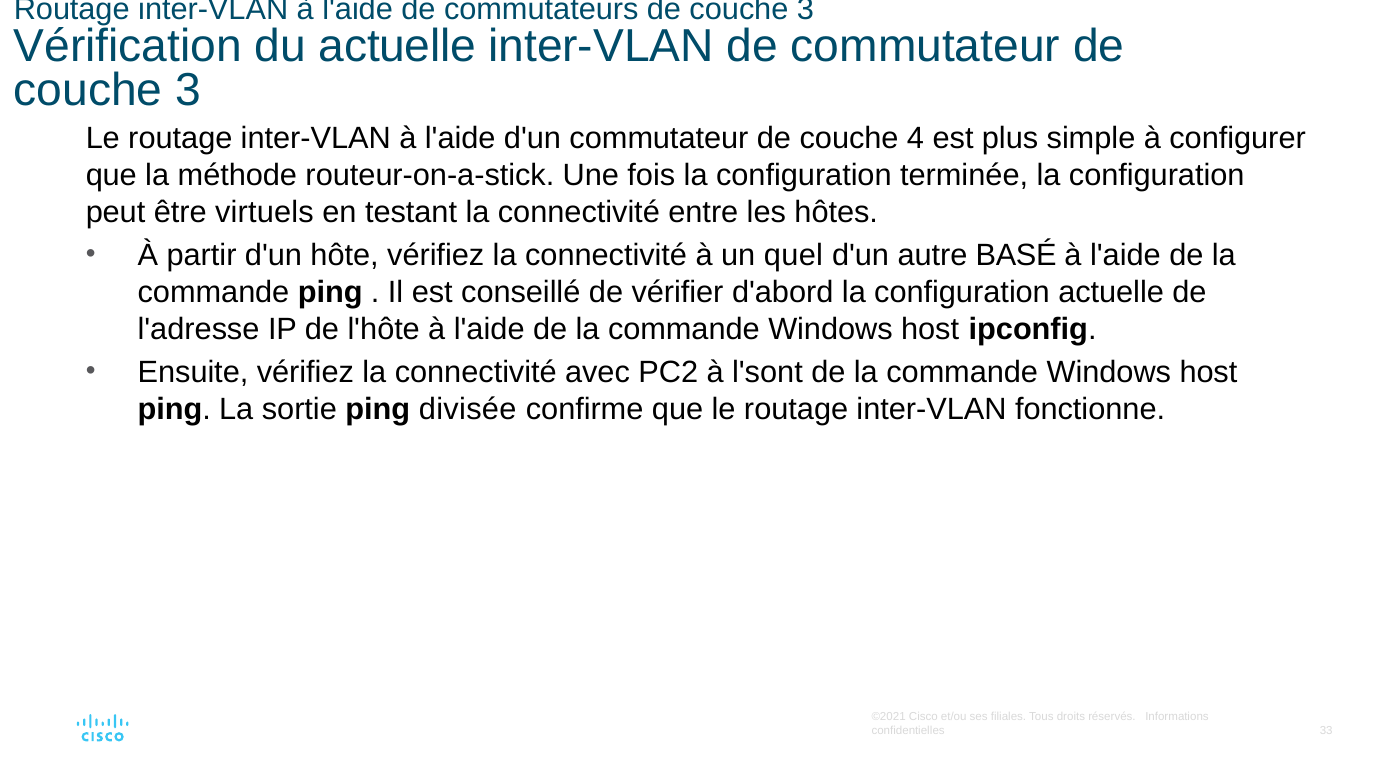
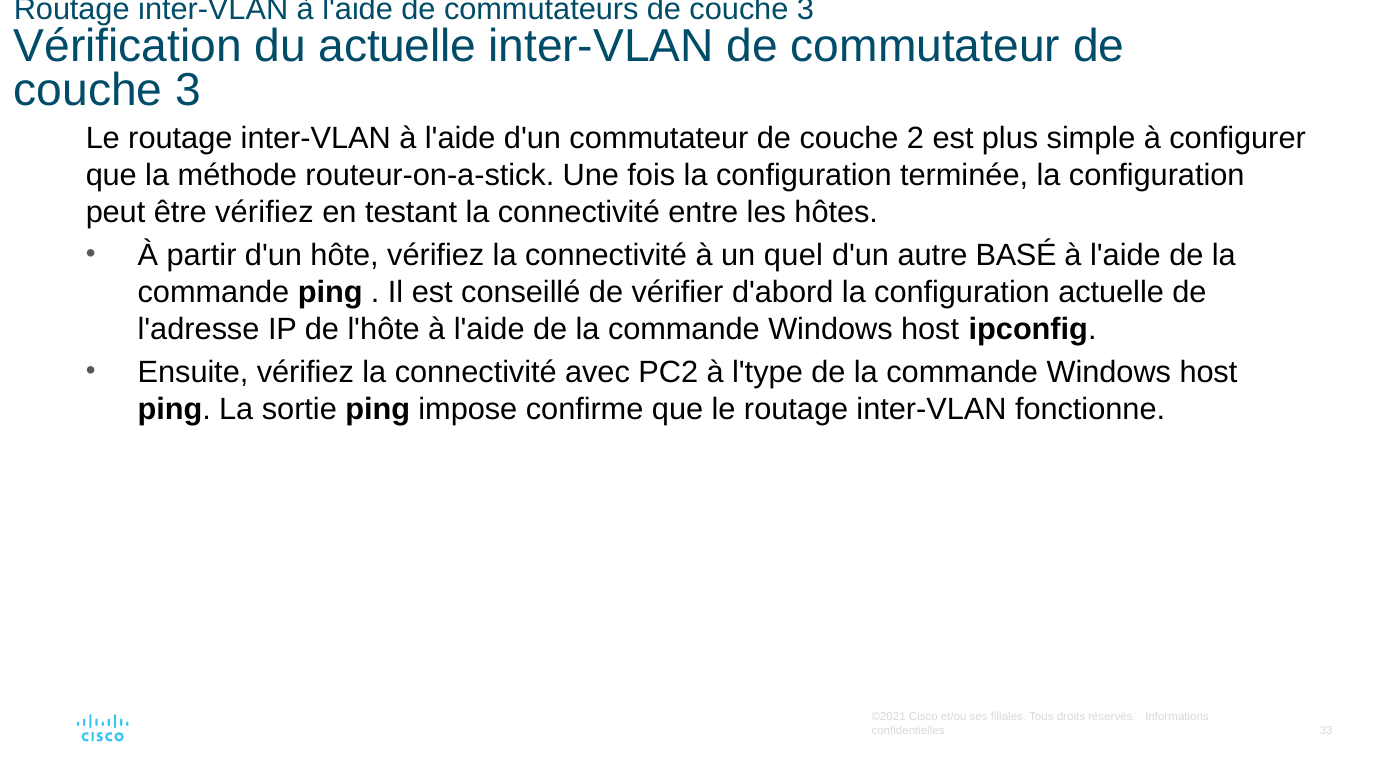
4: 4 -> 2
être virtuels: virtuels -> vérifiez
l'sont: l'sont -> l'type
divisée: divisée -> impose
